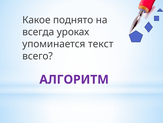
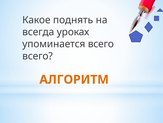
поднято: поднято -> поднять
упоминается текст: текст -> всего
АЛГОРИТМ colour: purple -> orange
